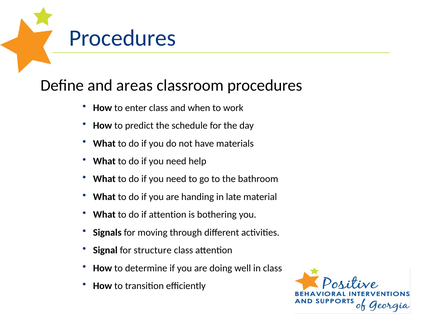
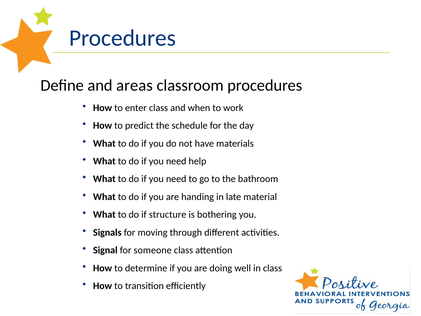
if attention: attention -> structure
structure: structure -> someone
